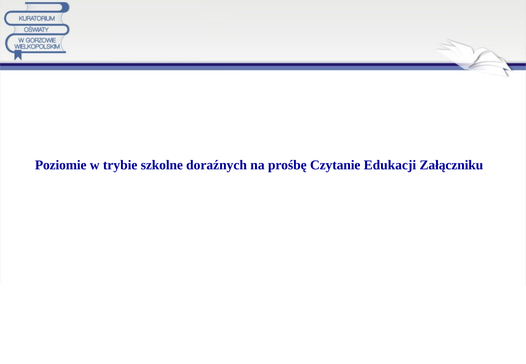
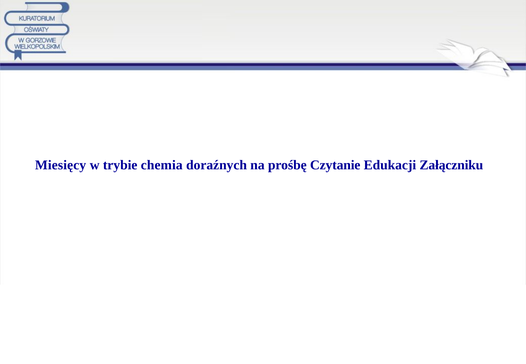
Poziomie: Poziomie -> Miesięcy
szkolne: szkolne -> chemia
